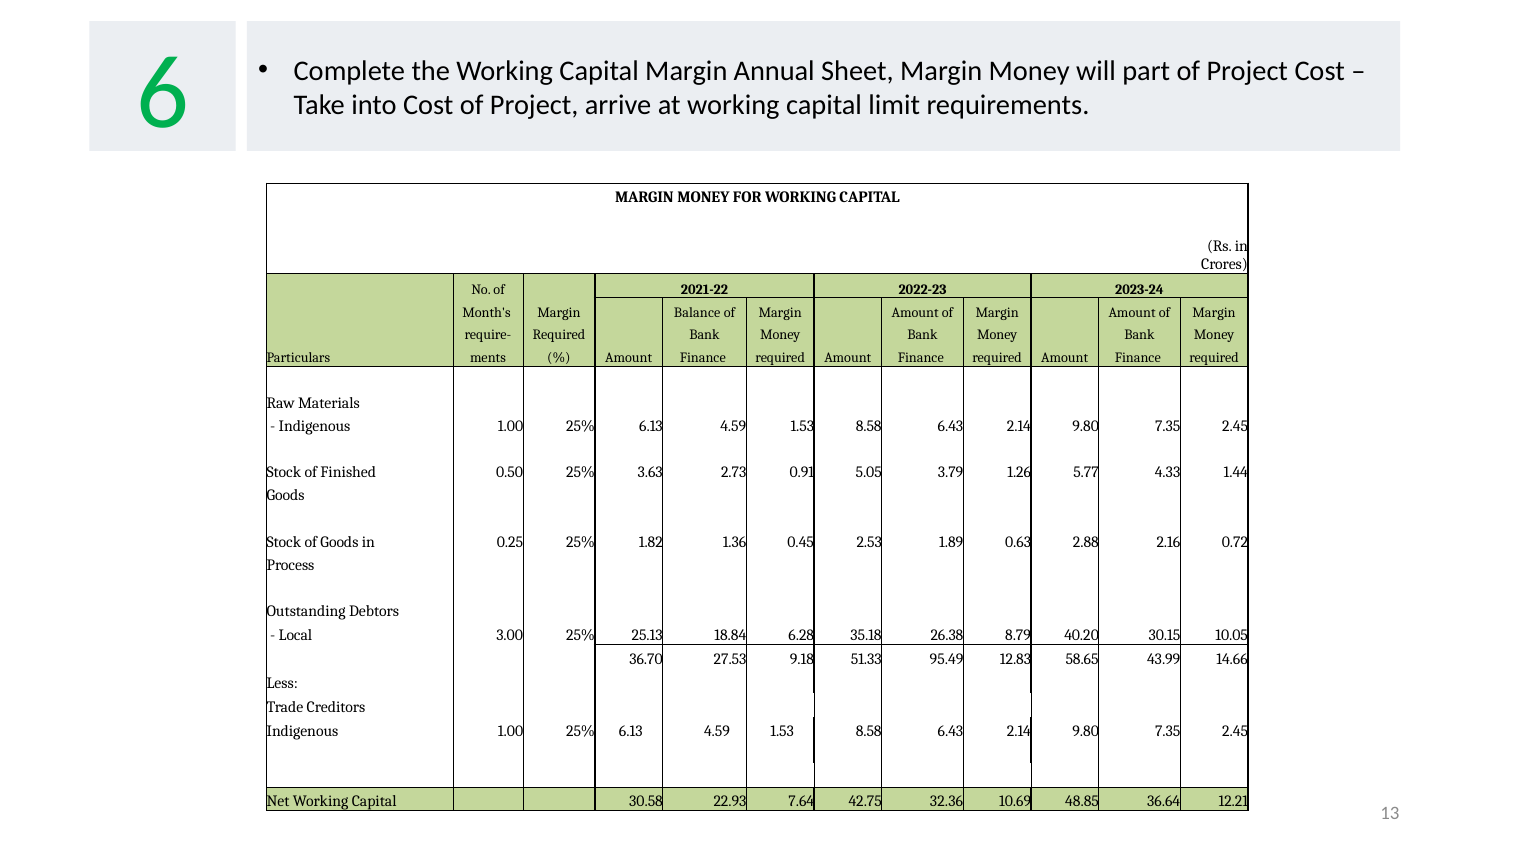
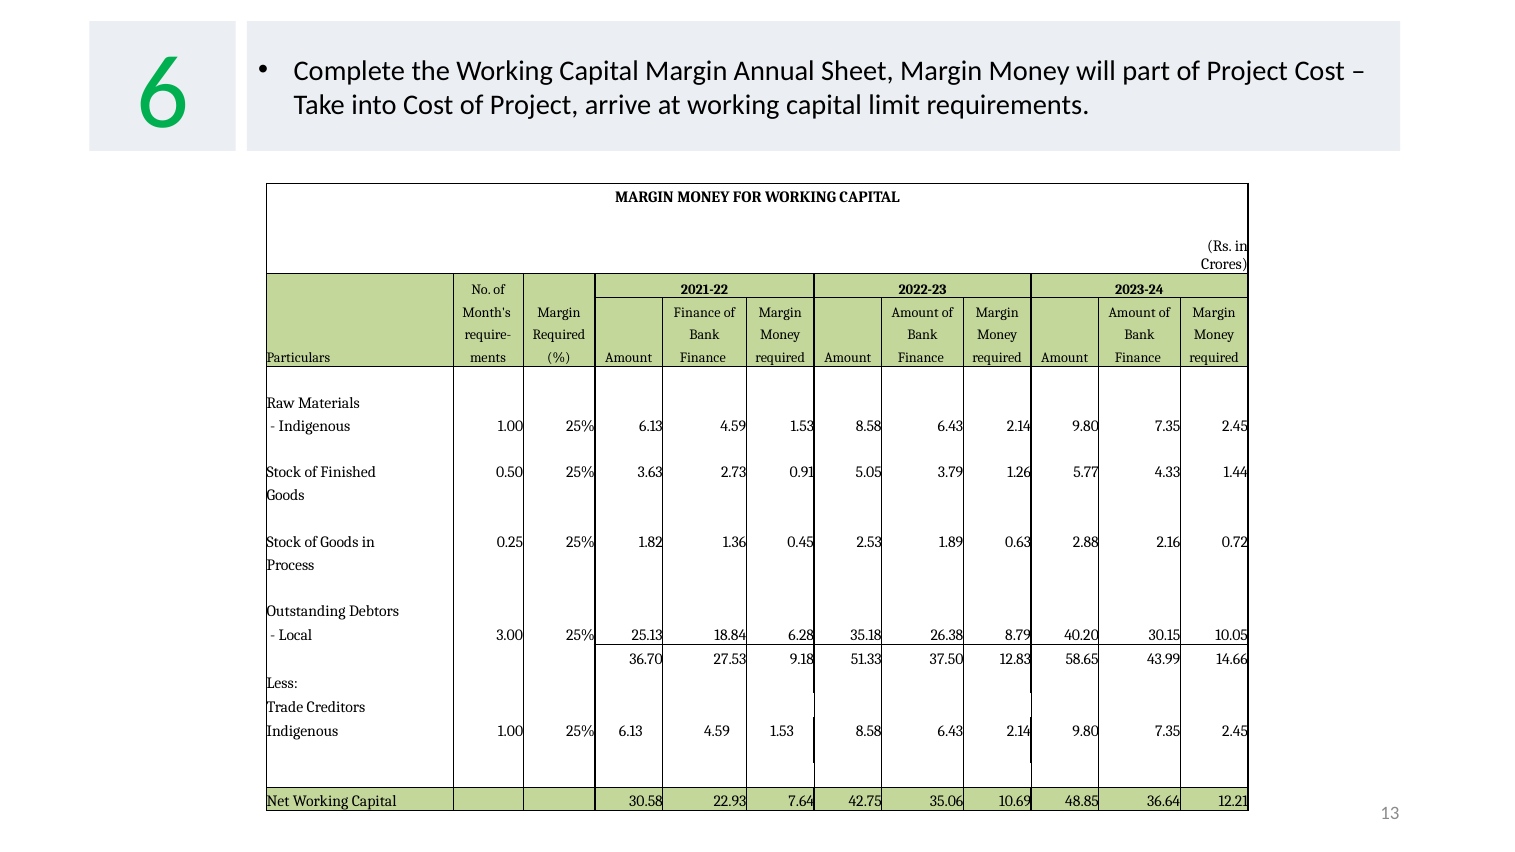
Margin Balance: Balance -> Finance
95.49: 95.49 -> 37.50
32.36: 32.36 -> 35.06
